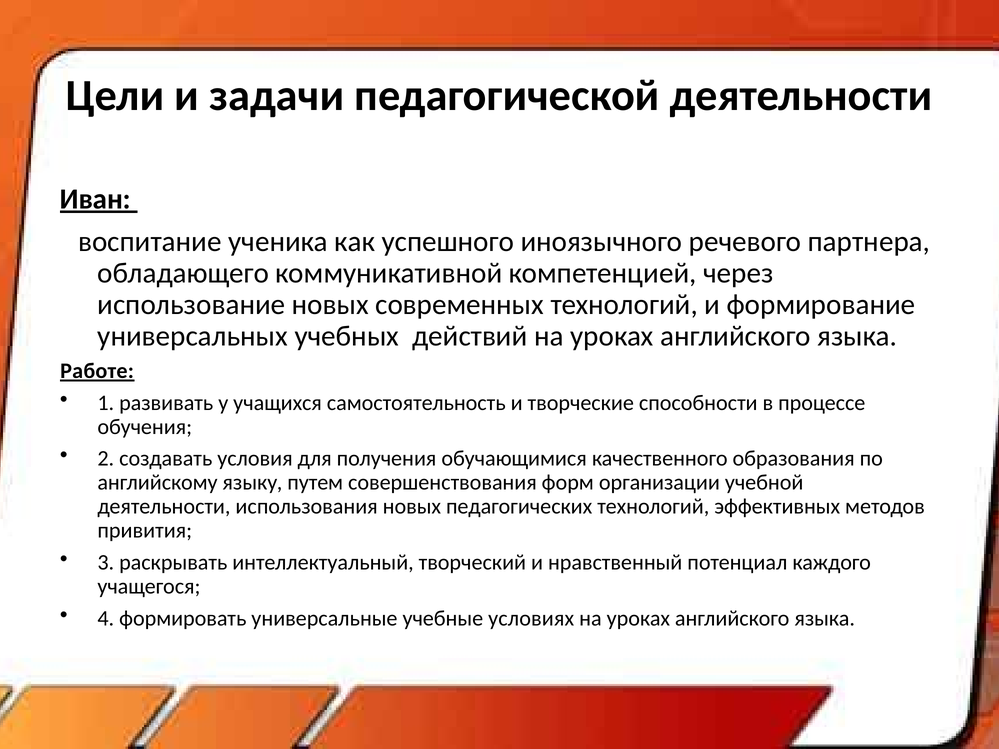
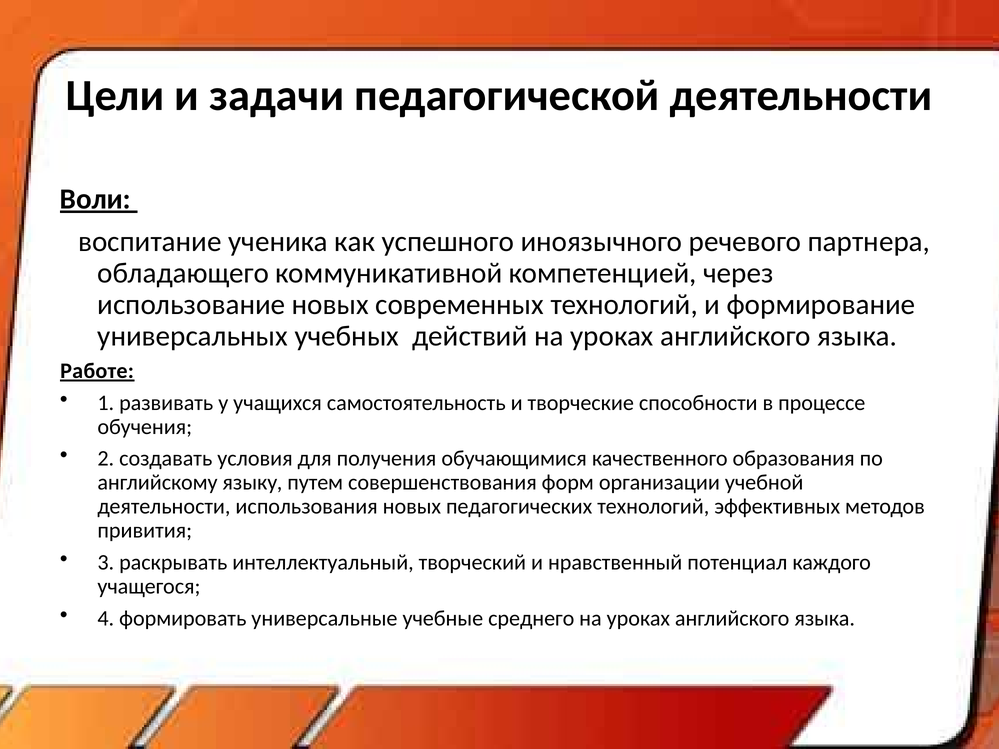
Иван: Иван -> Воли
условиях: условиях -> среднего
